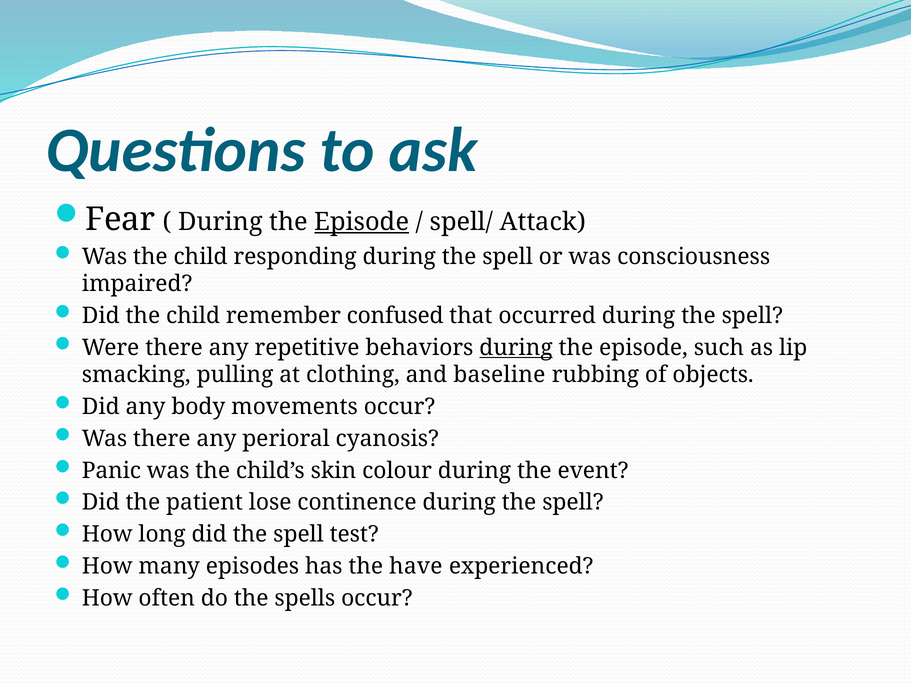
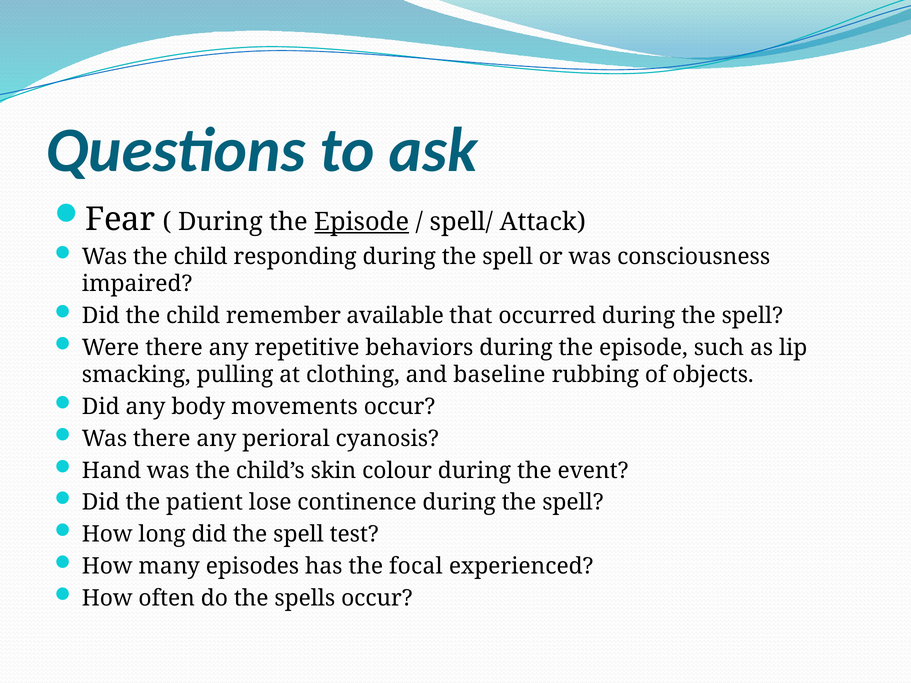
confused: confused -> available
during at (516, 348) underline: present -> none
Panic: Panic -> Hand
have: have -> focal
